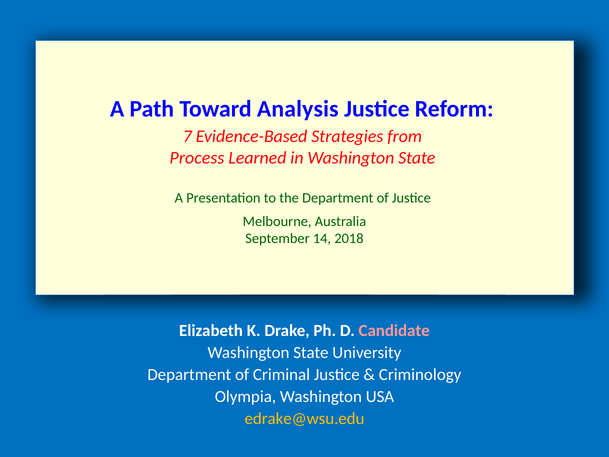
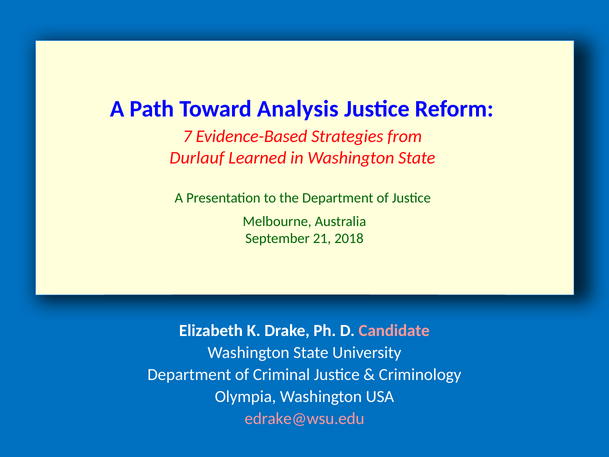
Process: Process -> Durlauf
14: 14 -> 21
edrake@wsu.edu colour: yellow -> pink
